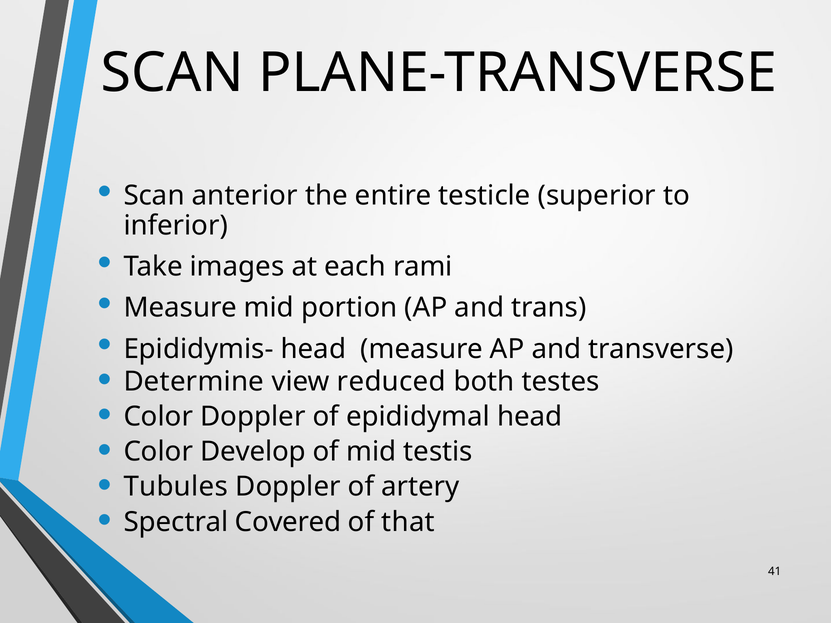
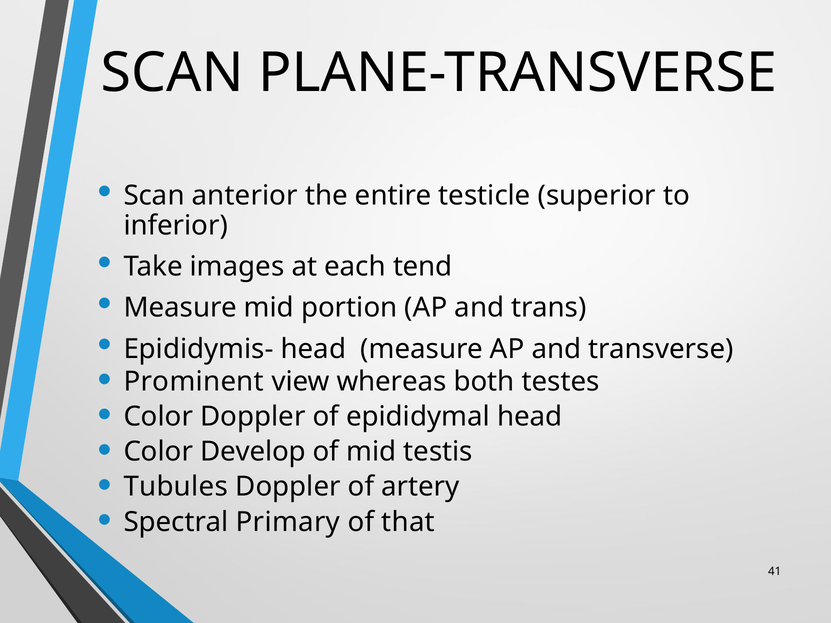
rami: rami -> tend
Determine: Determine -> Prominent
reduced: reduced -> whereas
Covered: Covered -> Primary
